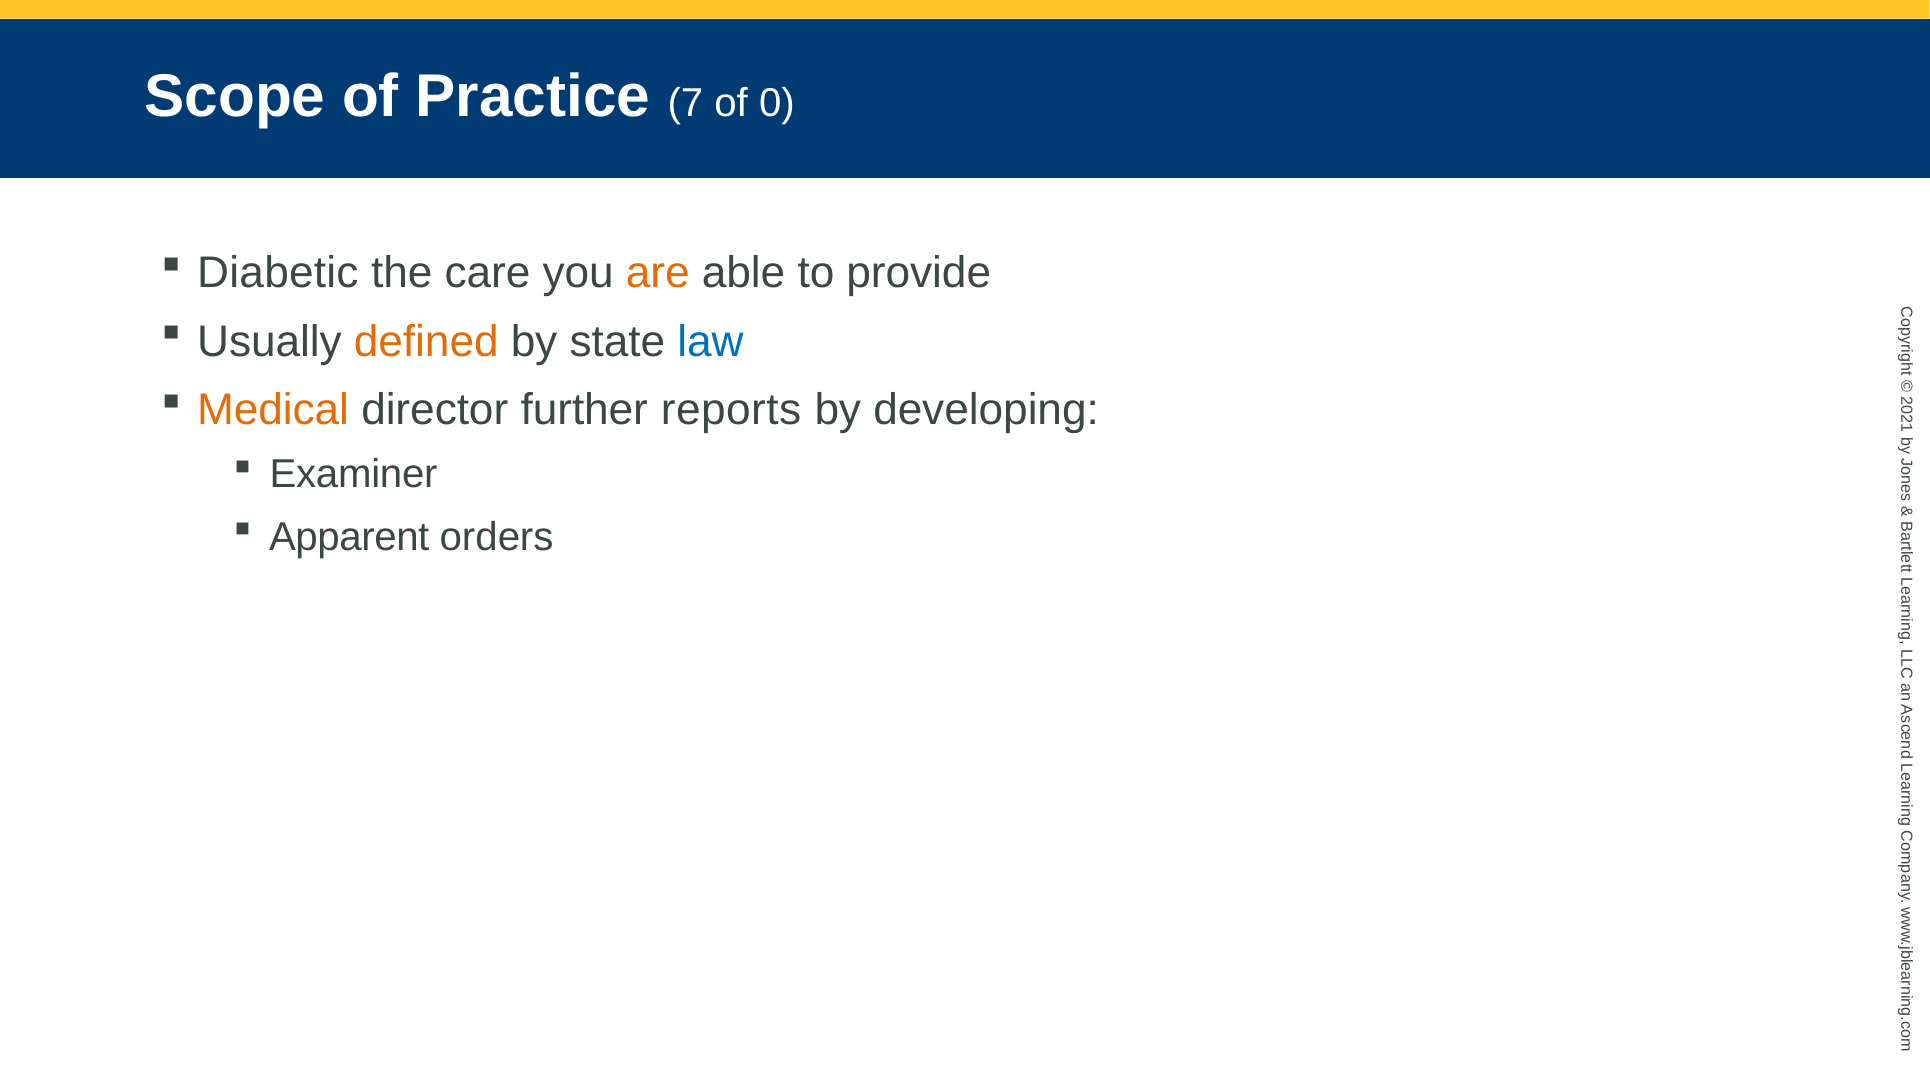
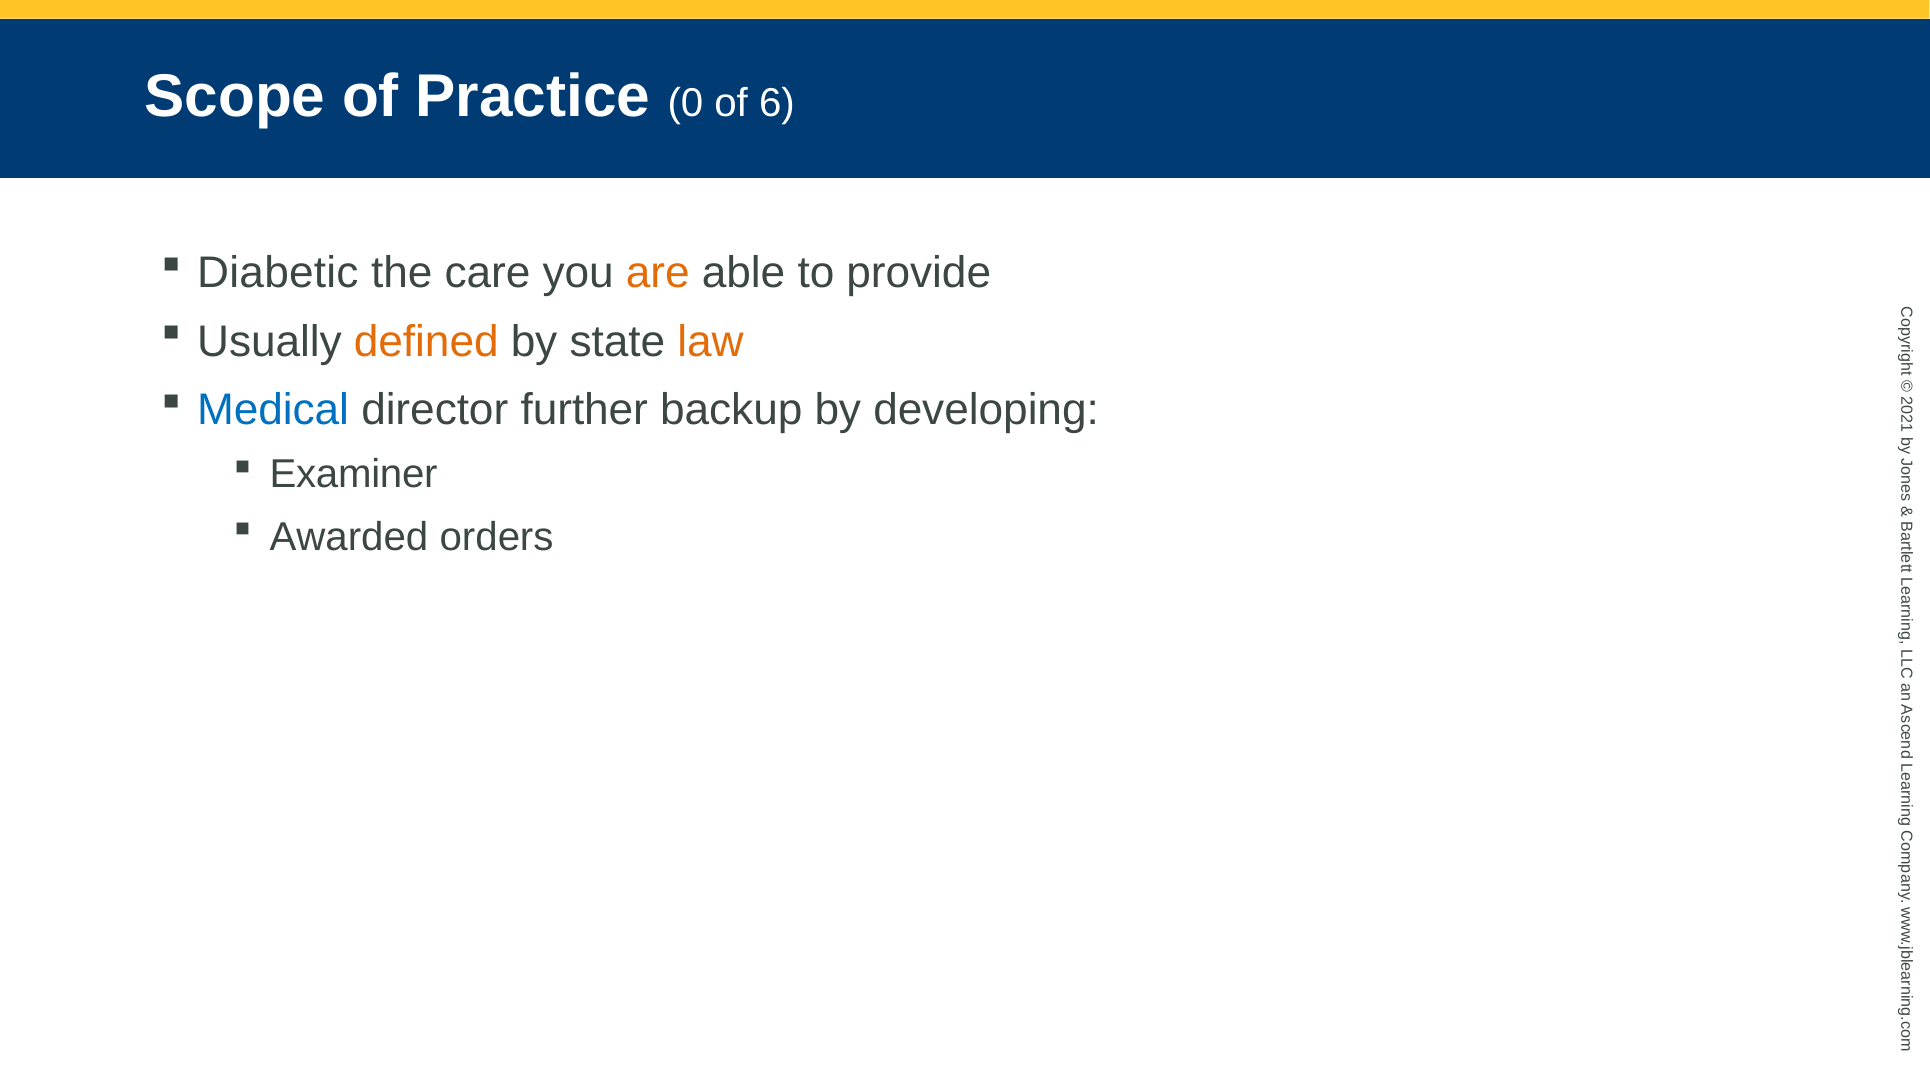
Practice 7: 7 -> 0
of 0: 0 -> 6
law colour: blue -> orange
Medical colour: orange -> blue
reports: reports -> backup
Apparent: Apparent -> Awarded
